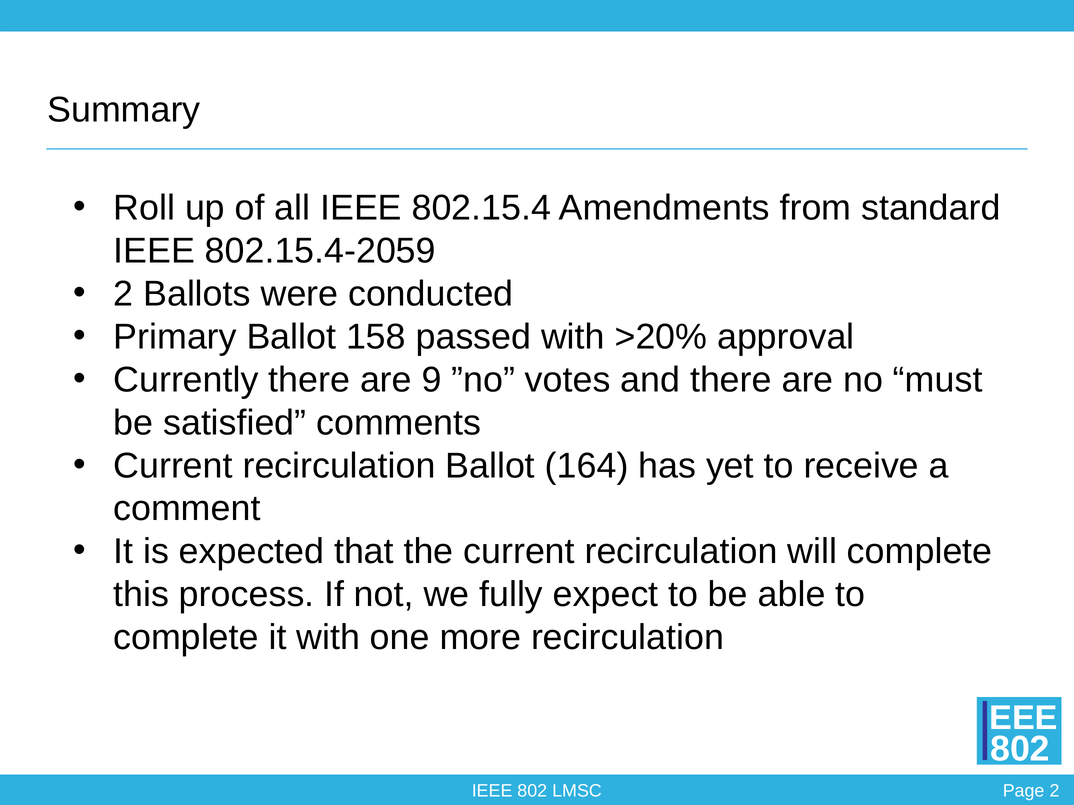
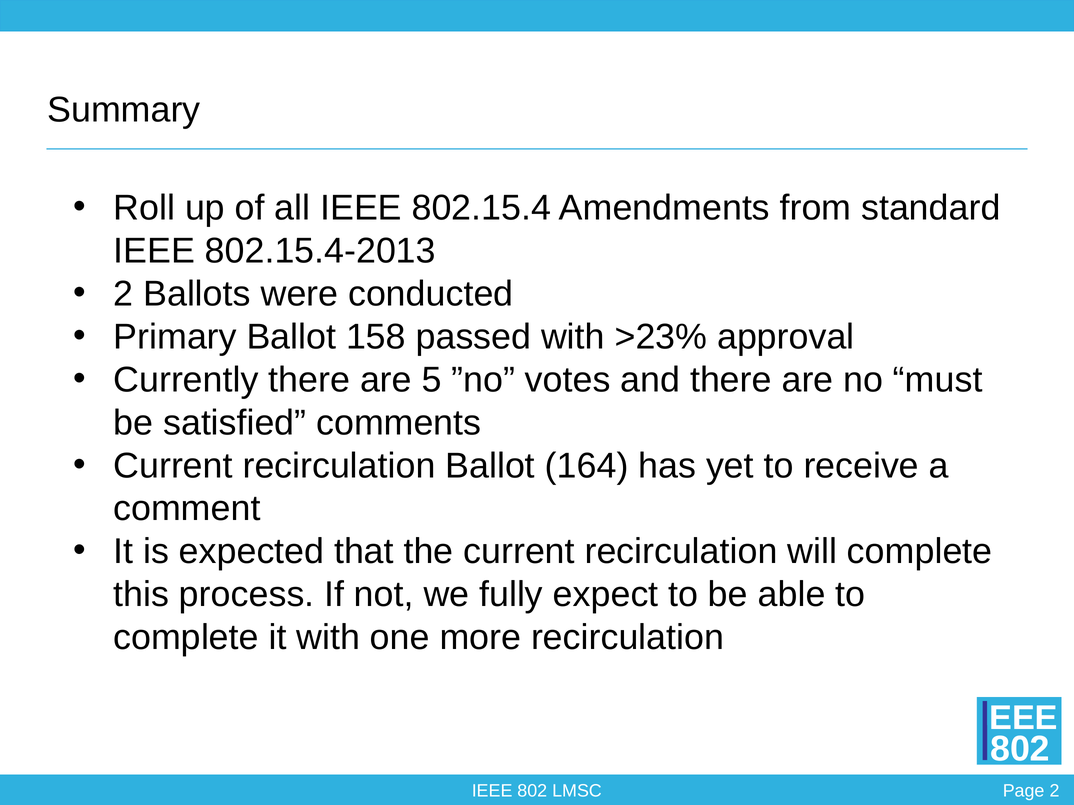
802.15.4-2059: 802.15.4-2059 -> 802.15.4-2013
>20%: >20% -> >23%
9: 9 -> 5
